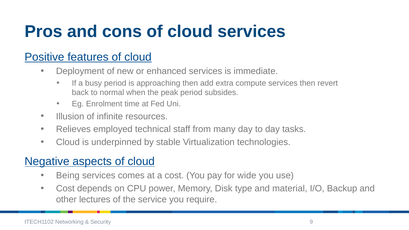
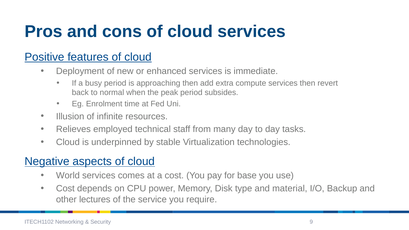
Being: Being -> World
wide: wide -> base
